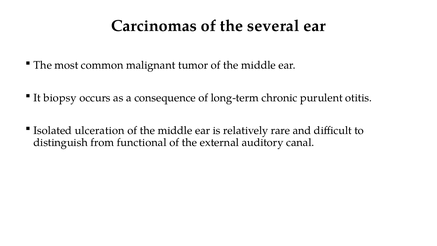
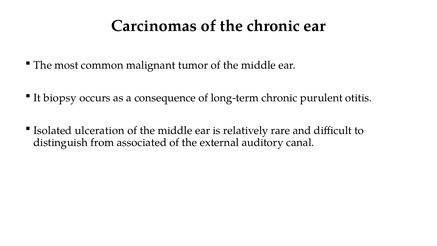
the several: several -> chronic
functional: functional -> associated
